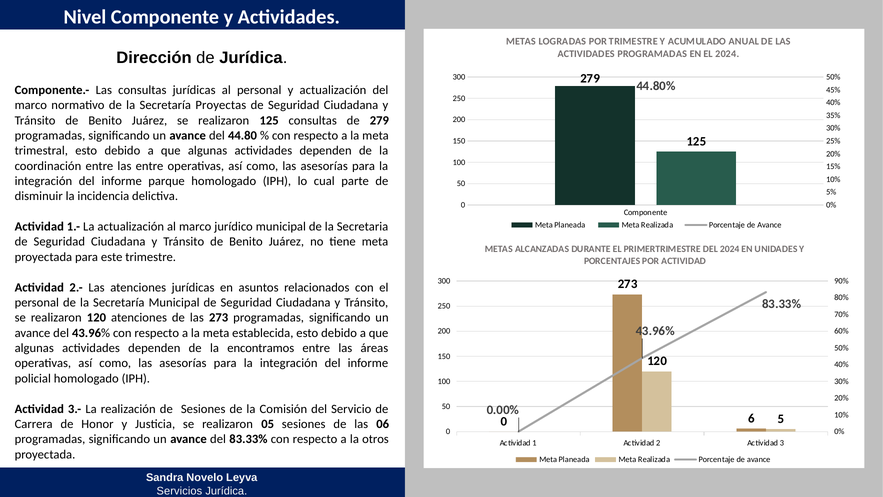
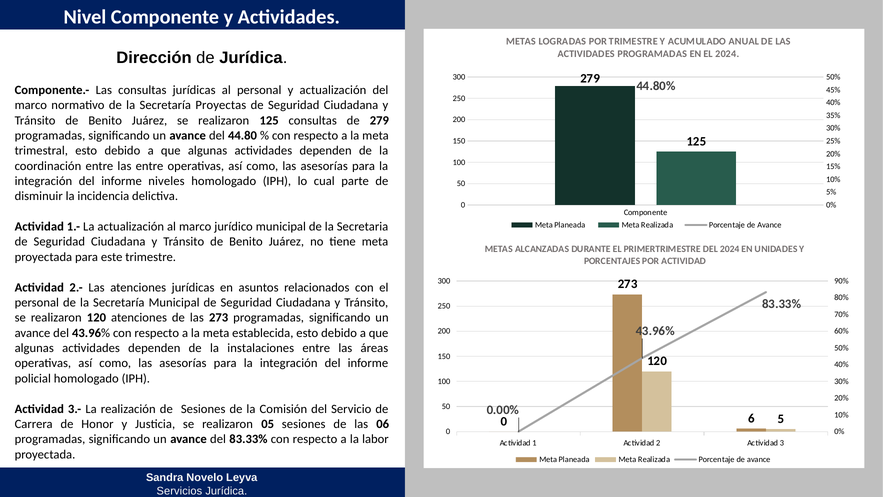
parque: parque -> niveles
encontramos: encontramos -> instalaciones
otros: otros -> labor
